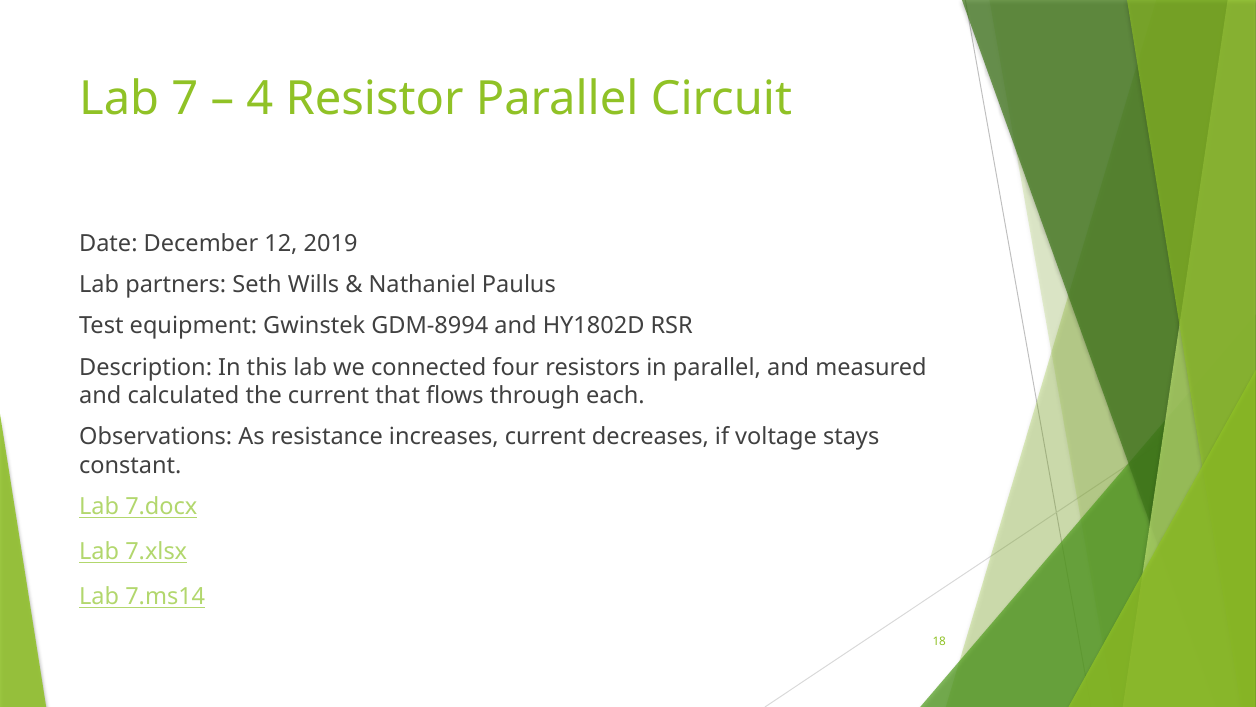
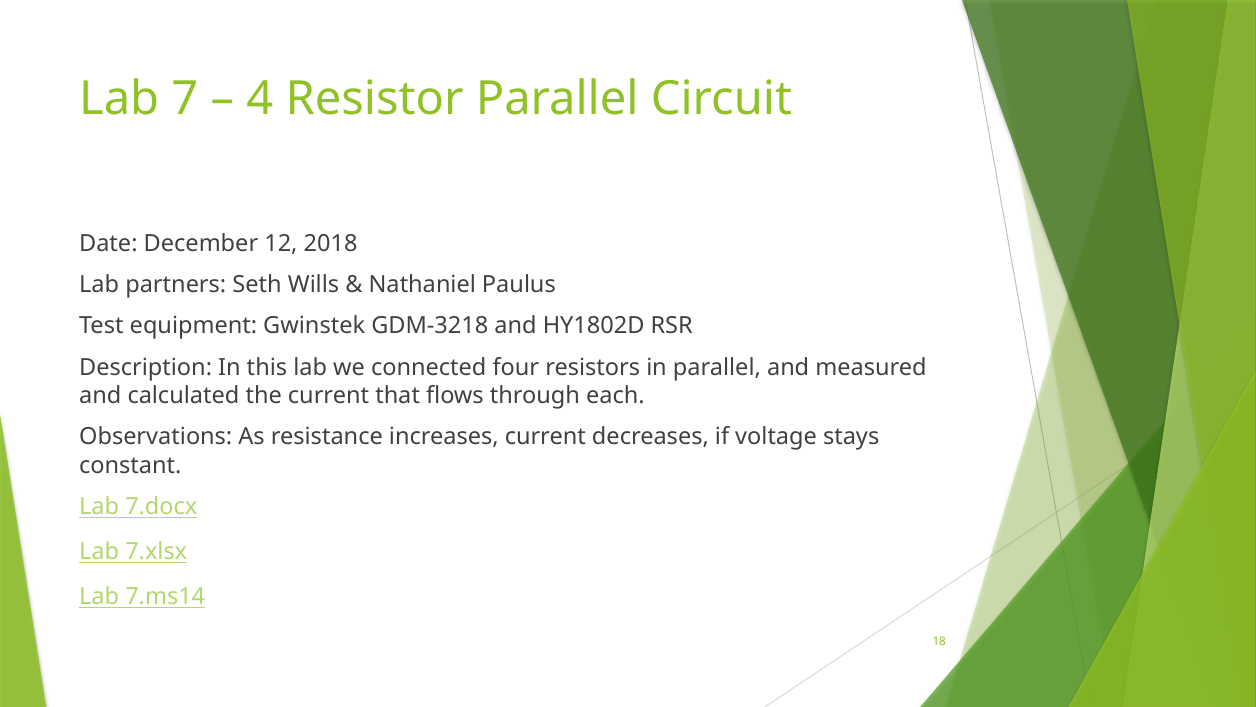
2019: 2019 -> 2018
GDM-8994: GDM-8994 -> GDM-3218
